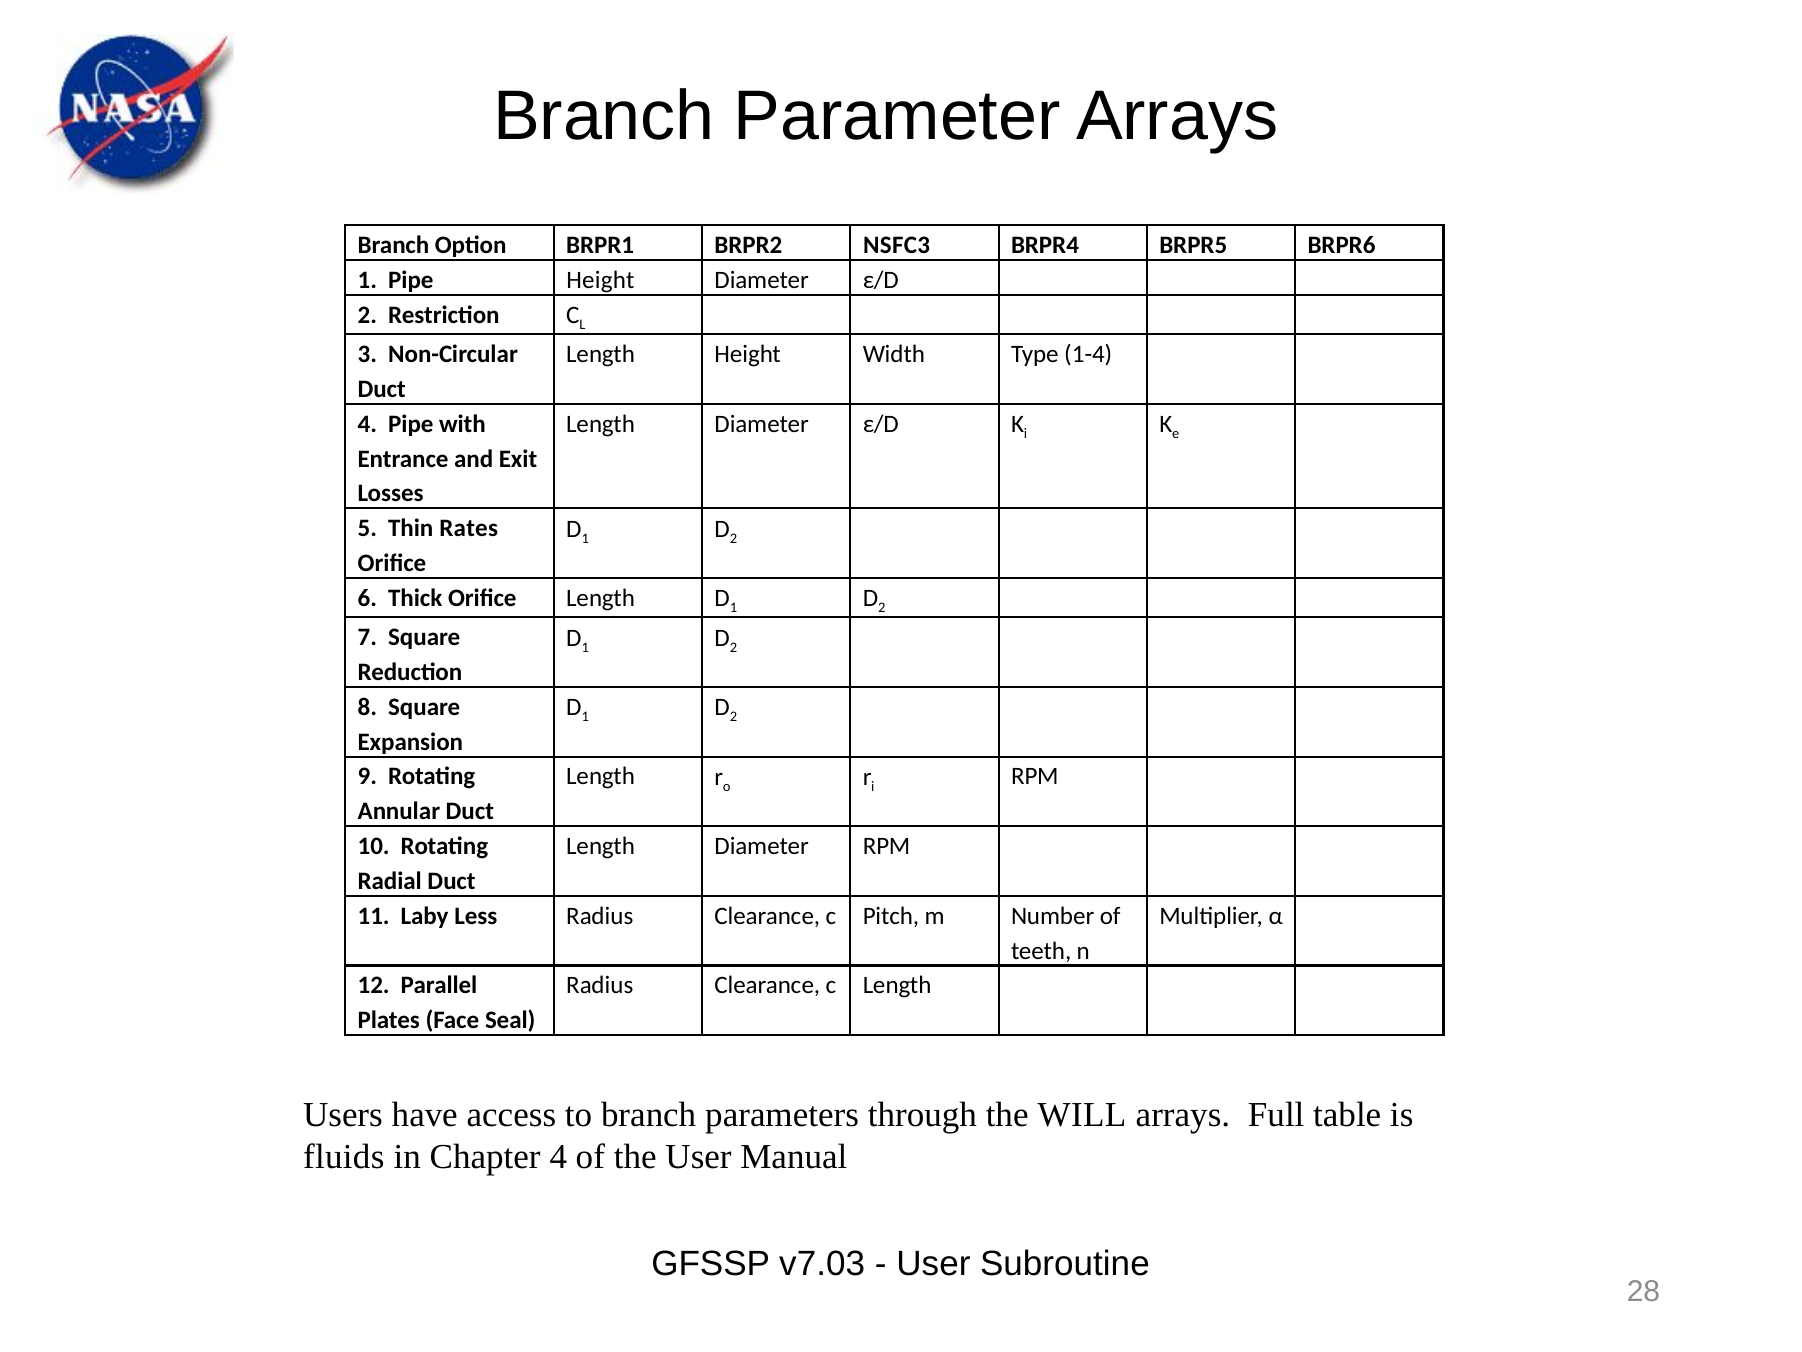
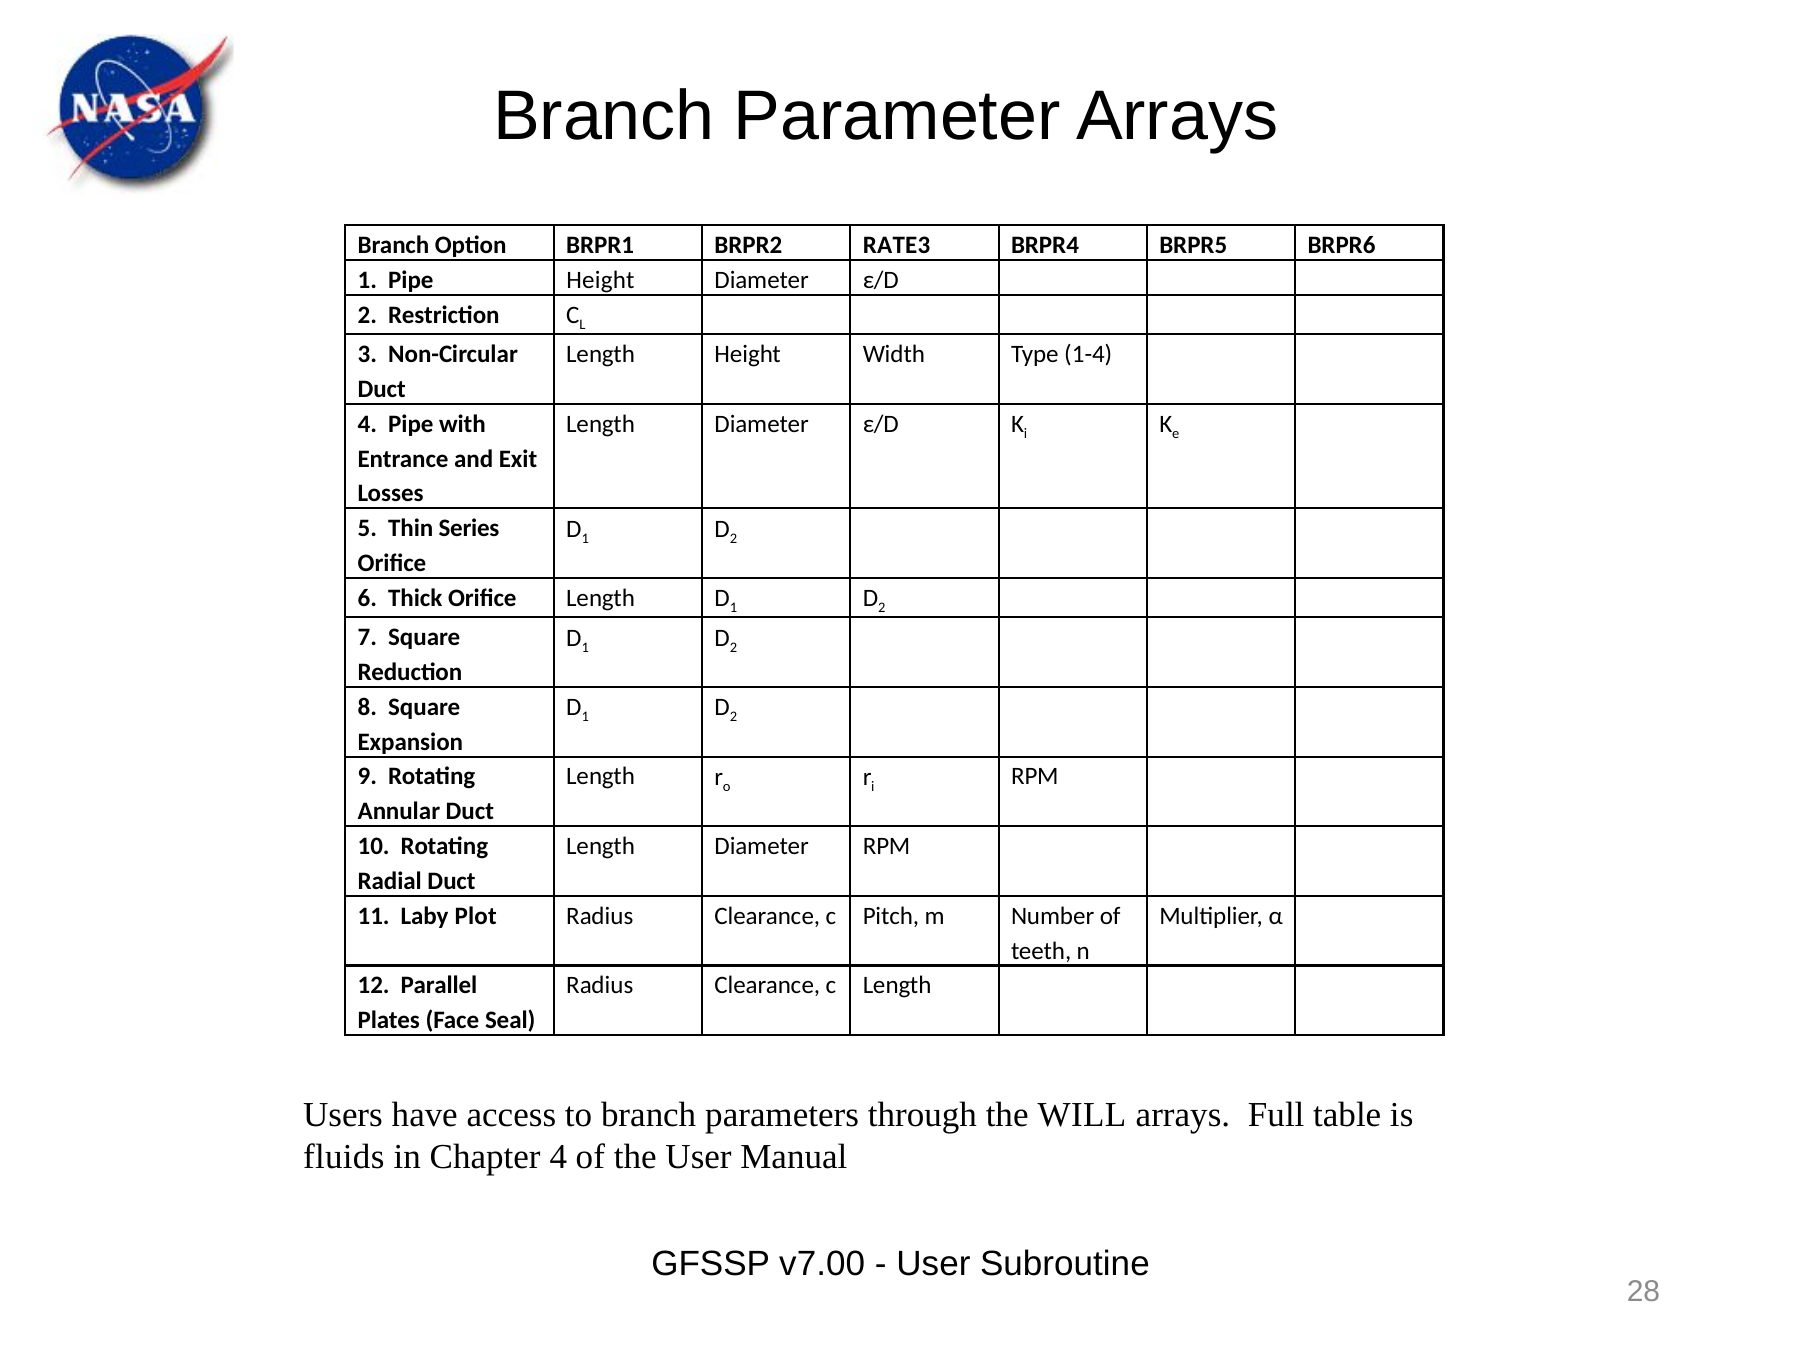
NSFC3: NSFC3 -> RATE3
Rates: Rates -> Series
Less: Less -> Plot
v7.03: v7.03 -> v7.00
